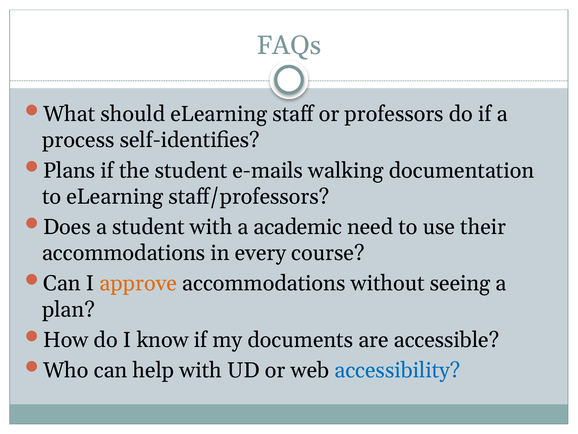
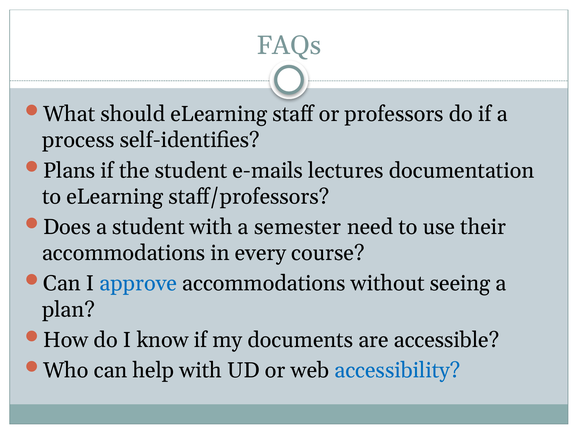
walking: walking -> lectures
academic: academic -> semester
approve colour: orange -> blue
